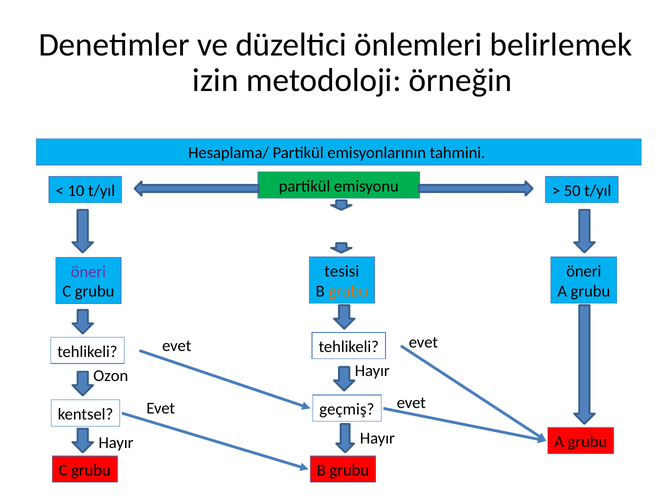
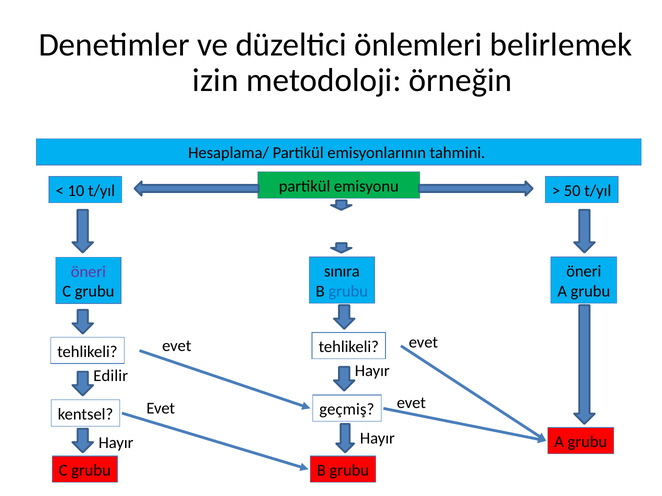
tesisi: tesisi -> sınıra
grubu at (348, 292) colour: orange -> blue
Ozon: Ozon -> Edilir
